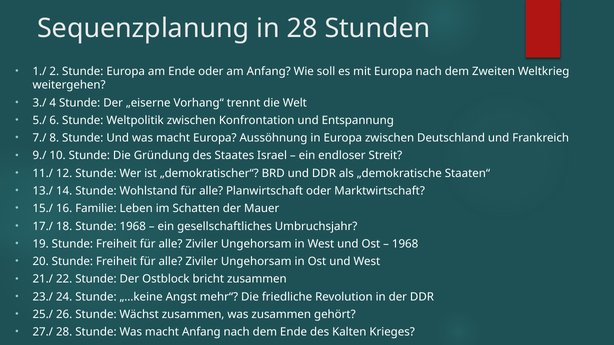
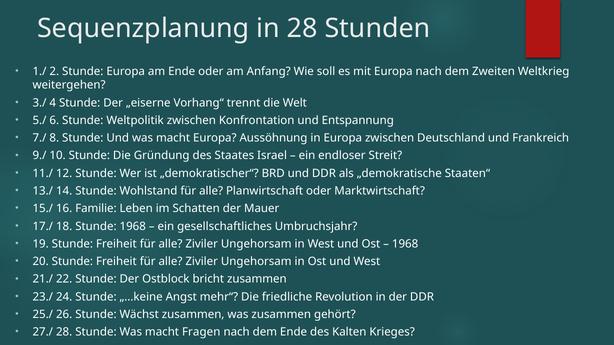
macht Anfang: Anfang -> Fragen
